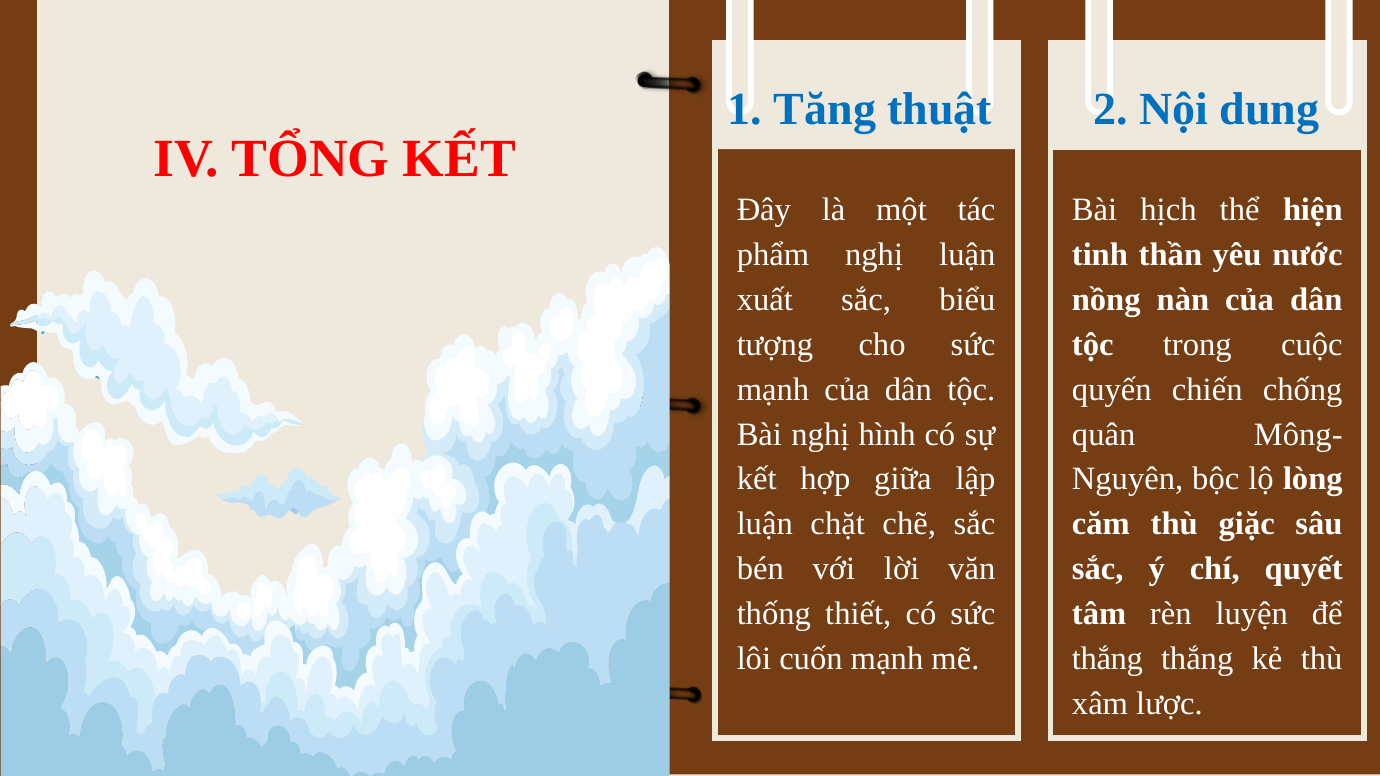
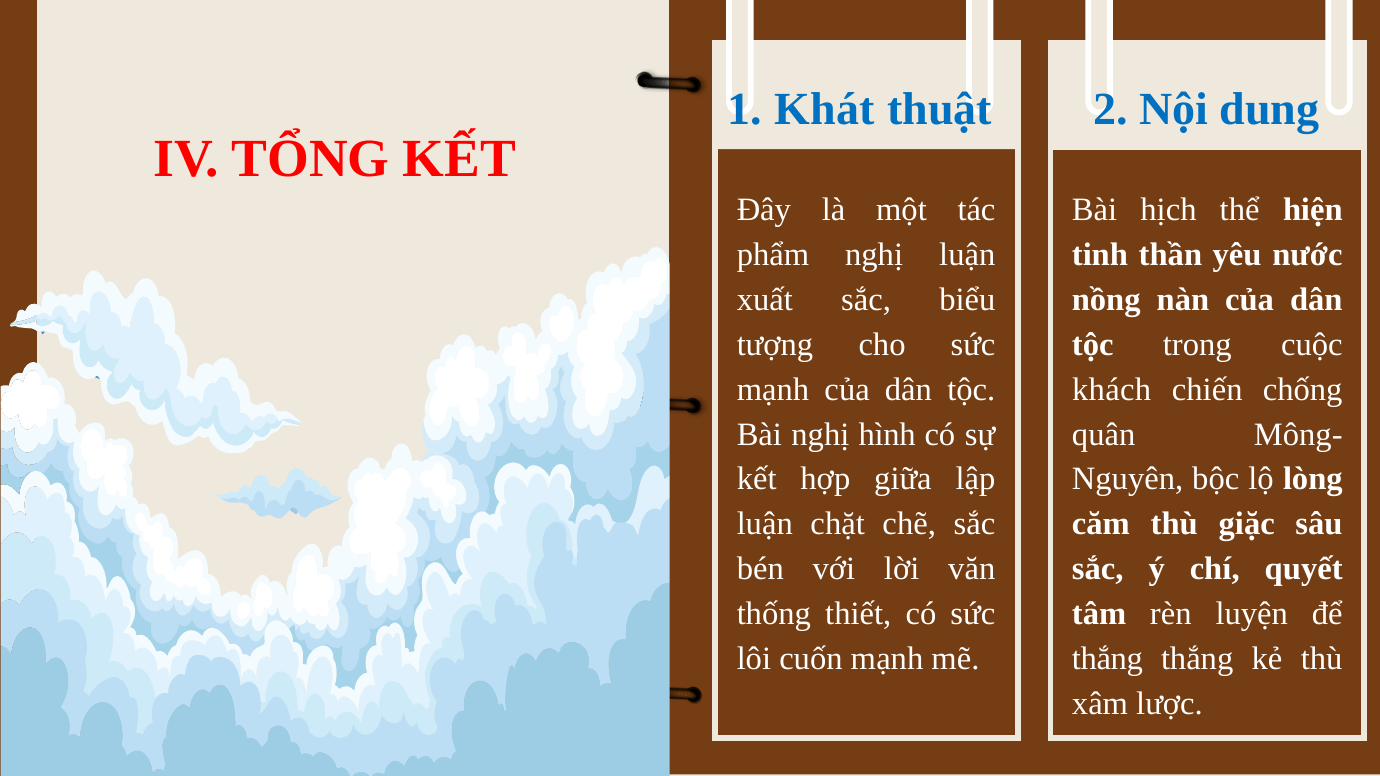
Tăng: Tăng -> Khát
quyến: quyến -> khách
